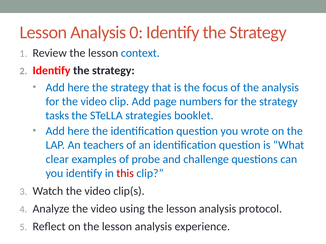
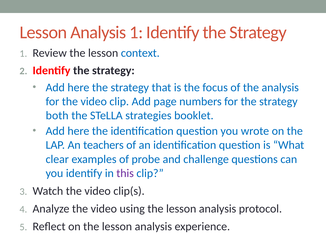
Analysis 0: 0 -> 1
tasks: tasks -> both
this colour: red -> purple
